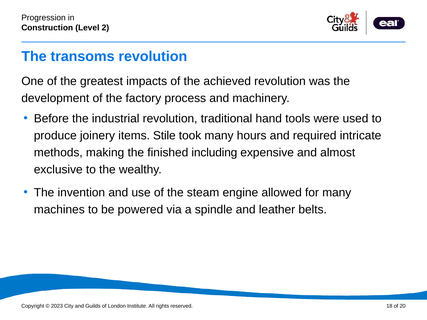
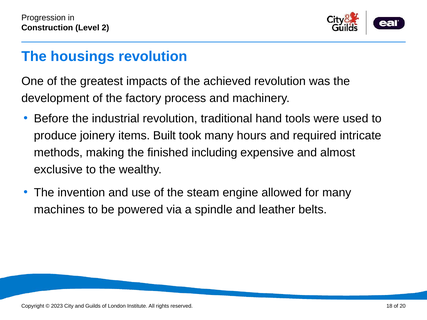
transoms: transoms -> housings
Stile: Stile -> Built
